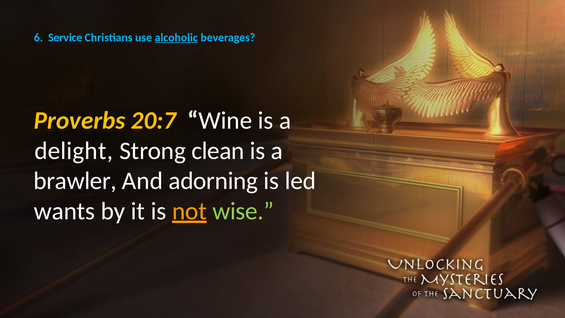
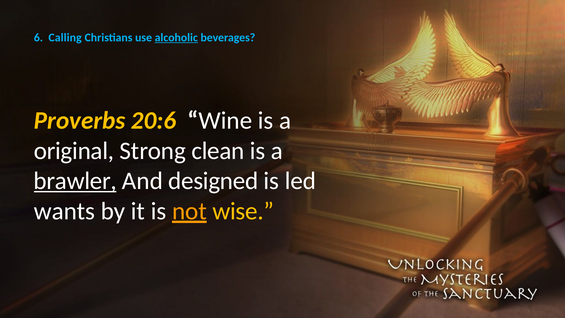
Service: Service -> Calling
20:7: 20:7 -> 20:6
delight: delight -> original
brawler underline: none -> present
adorning: adorning -> designed
wise colour: light green -> yellow
